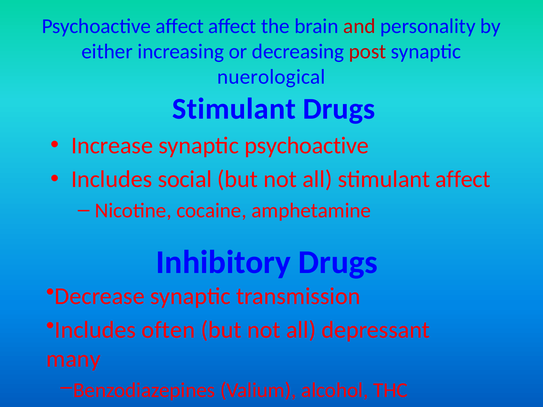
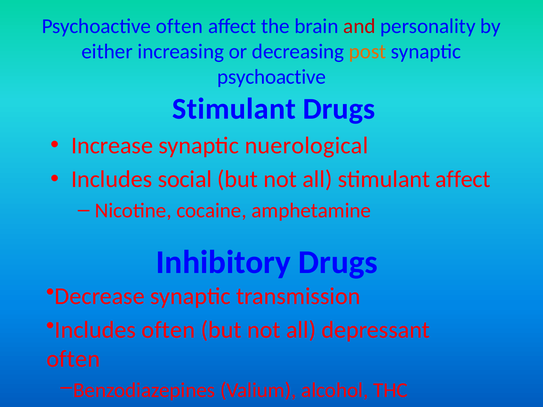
Psychoactive affect: affect -> often
post colour: red -> orange
nuerological at (271, 77): nuerological -> psychoactive
synaptic psychoactive: psychoactive -> nuerological
many at (73, 359): many -> often
